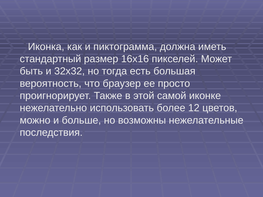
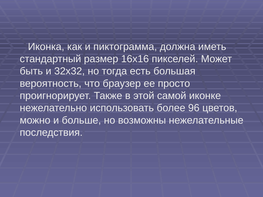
12: 12 -> 96
